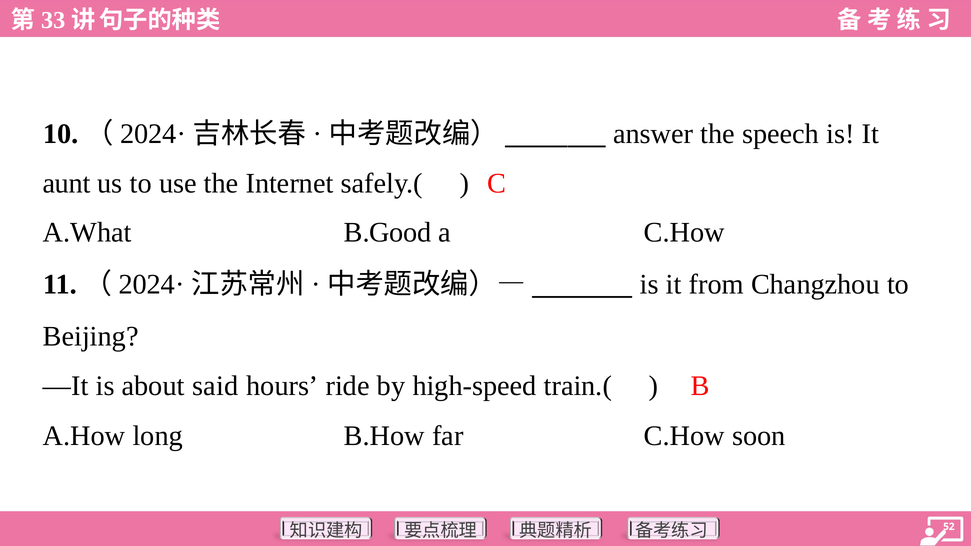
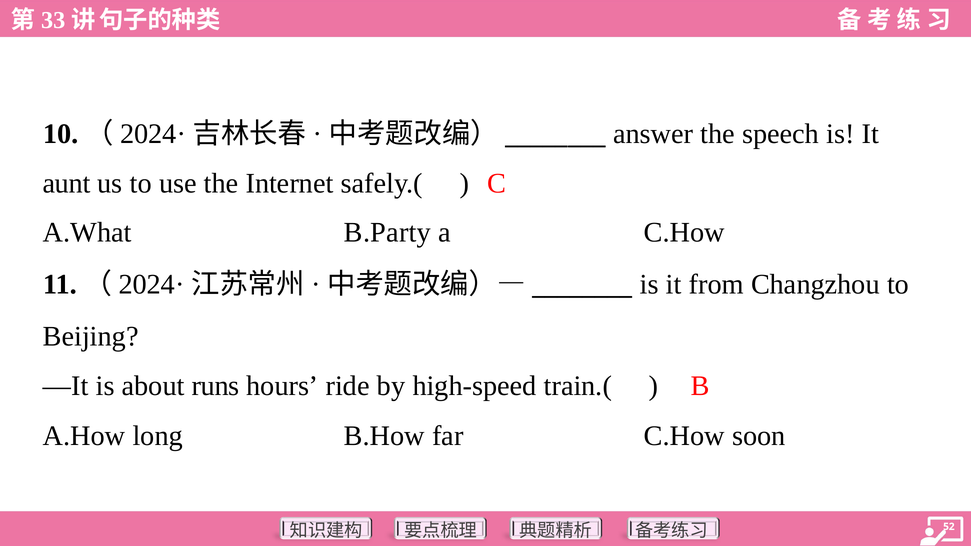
B.Good: B.Good -> B.Party
said: said -> runs
